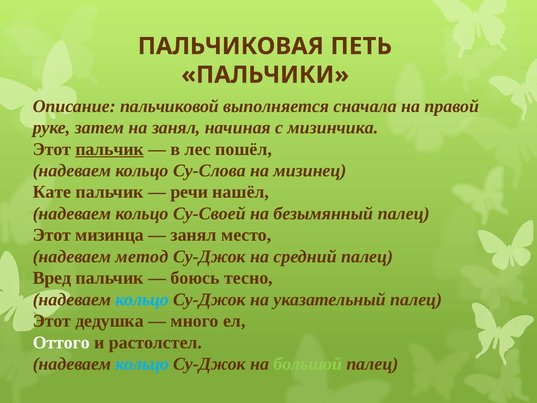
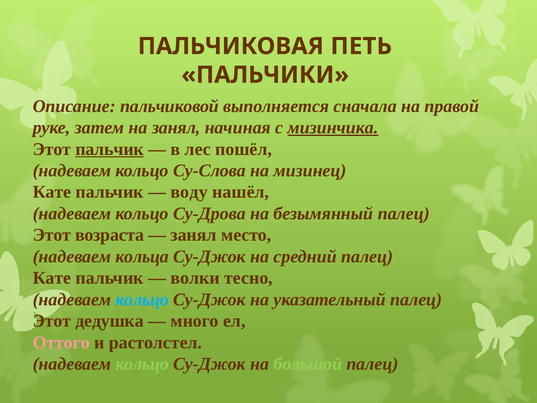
мизинчика underline: none -> present
речи: речи -> воду
Су-Своей: Су-Своей -> Су-Дрова
мизинца: мизинца -> возраста
метод: метод -> кольца
Вред at (52, 278): Вред -> Кате
боюсь: боюсь -> волки
Оттого colour: white -> pink
кольцо at (142, 364) colour: light blue -> light green
